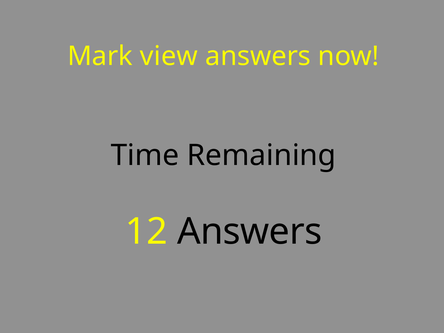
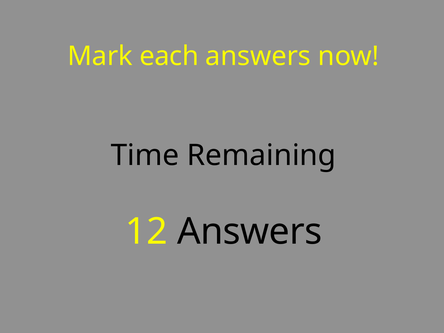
view: view -> each
